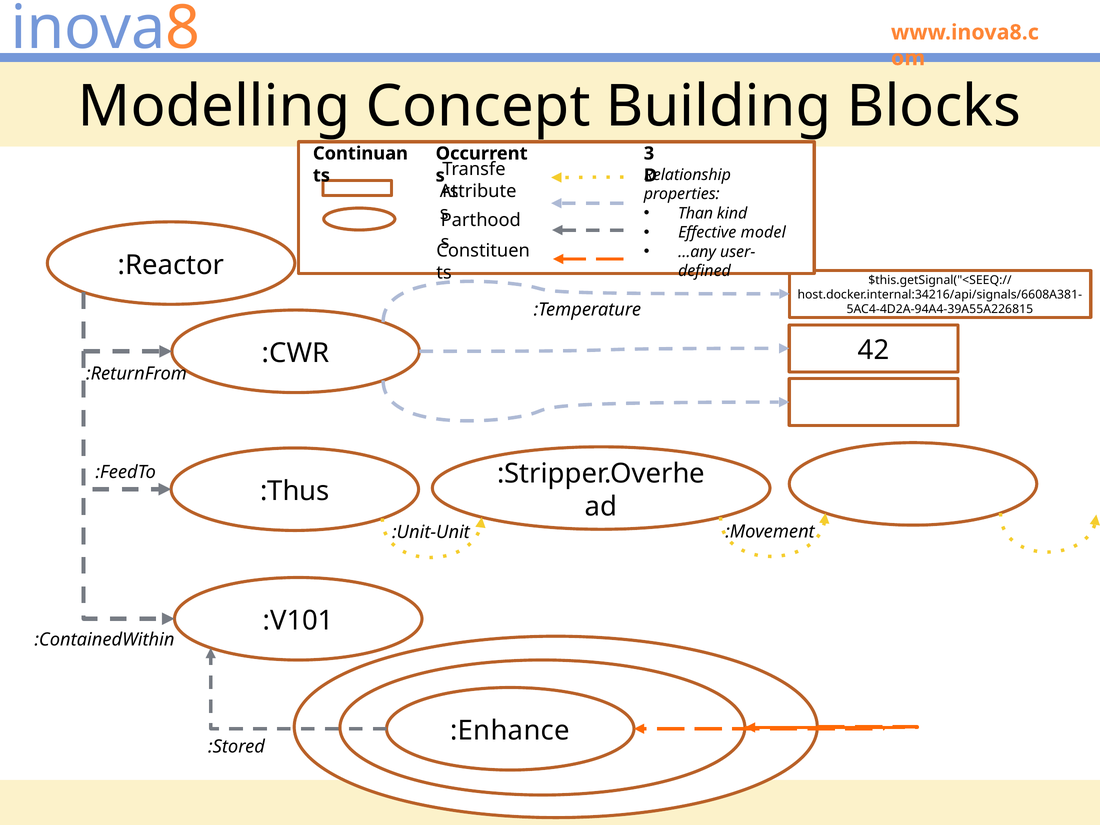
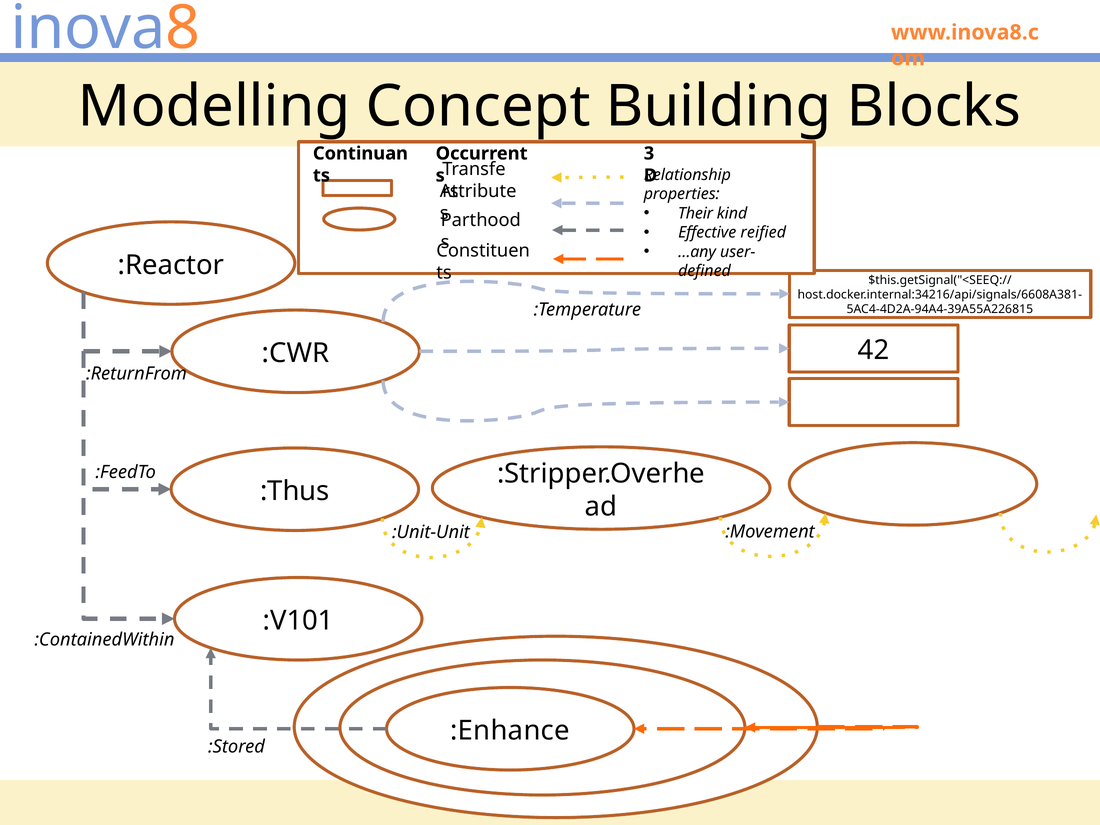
Than: Than -> Their
model: model -> reified
